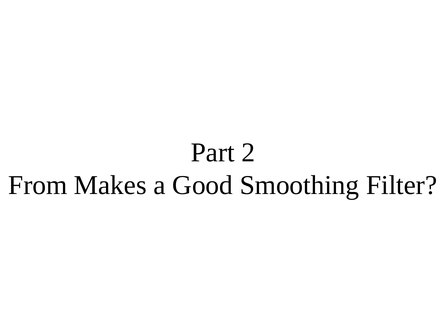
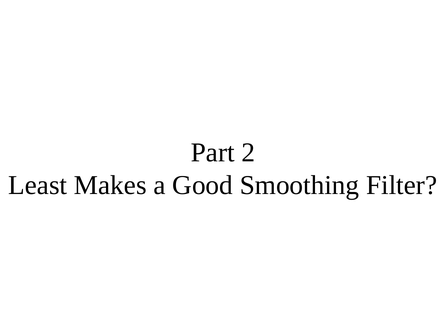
From: From -> Least
